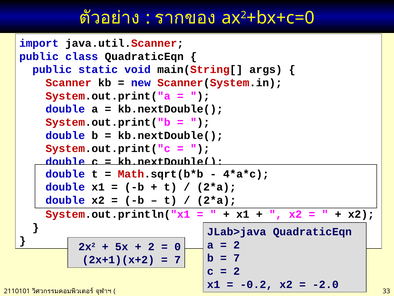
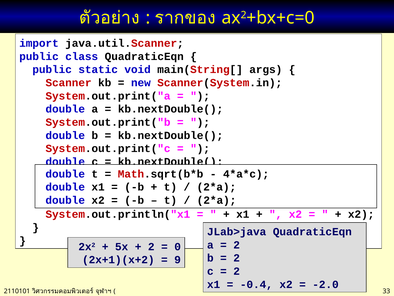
7 at (237, 258): 7 -> 2
7 at (178, 259): 7 -> 9
-0.2: -0.2 -> -0.4
